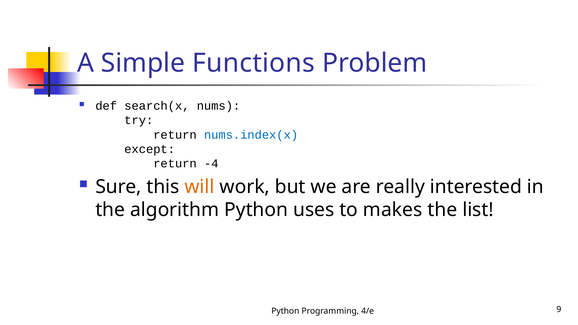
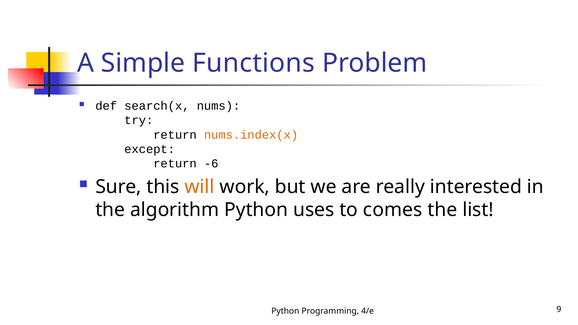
nums.index(x colour: blue -> orange
-4: -4 -> -6
makes: makes -> comes
